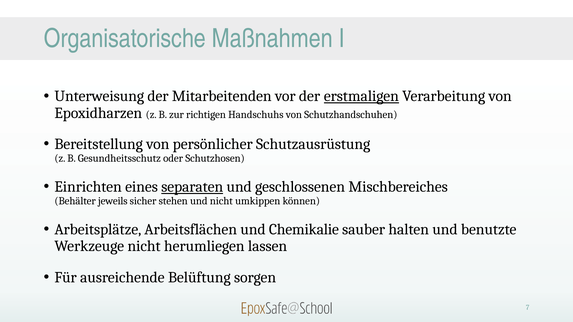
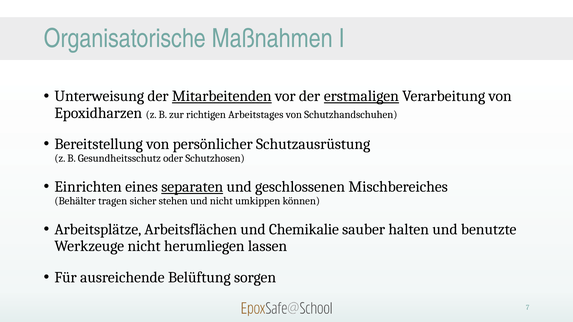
Mitarbeitenden underline: none -> present
Handschuhs: Handschuhs -> Arbeitstages
jeweils: jeweils -> tragen
